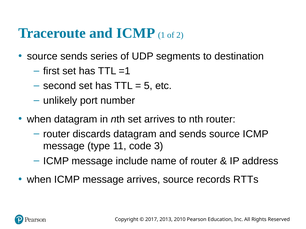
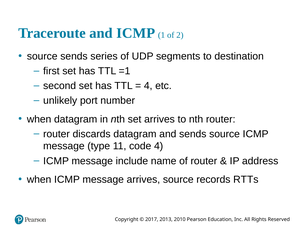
5 at (148, 86): 5 -> 4
code 3: 3 -> 4
